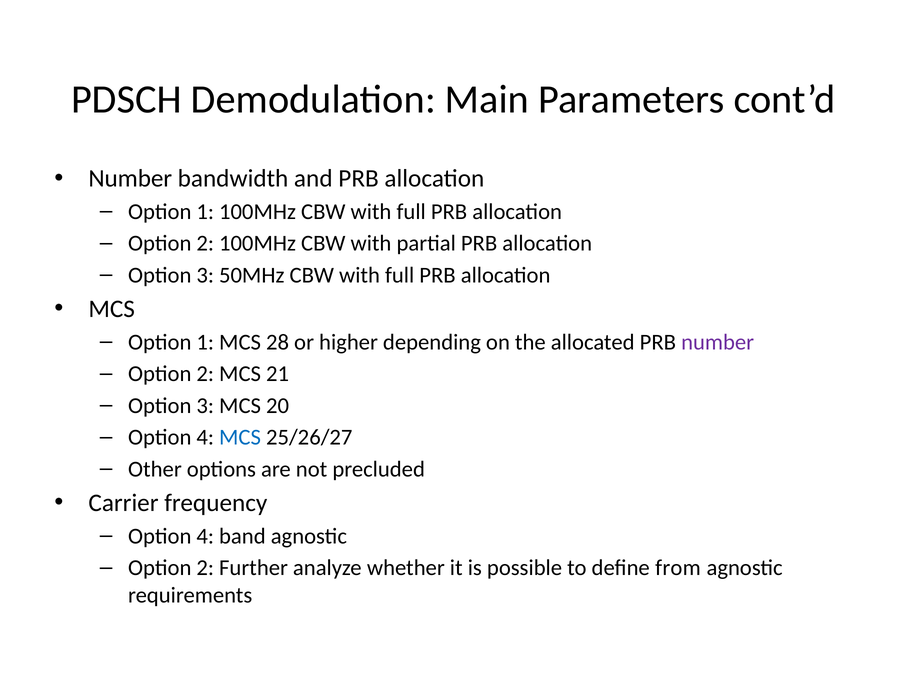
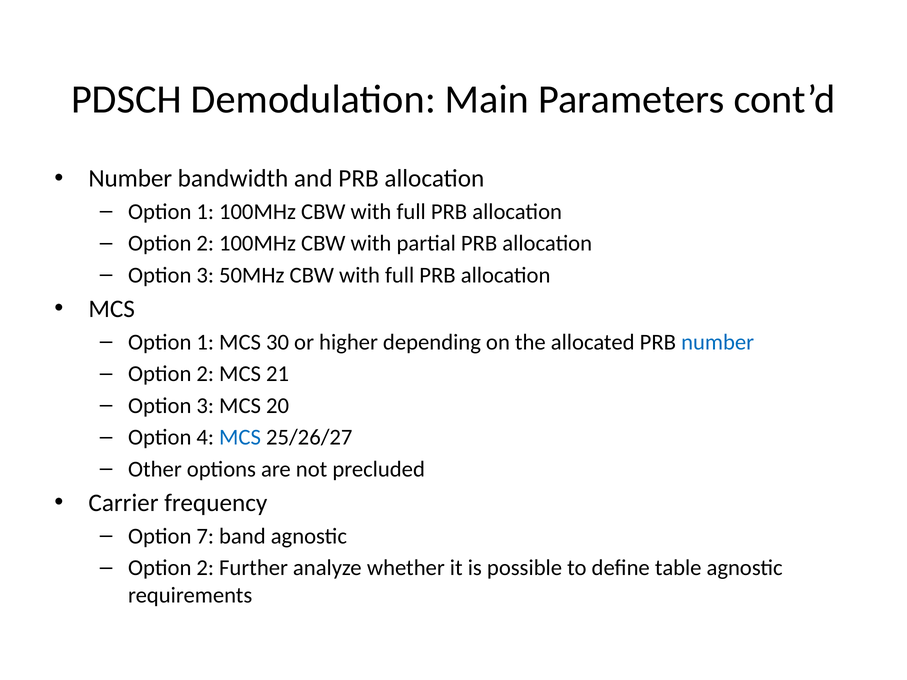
28: 28 -> 30
number at (718, 342) colour: purple -> blue
4 at (205, 536): 4 -> 7
from: from -> table
